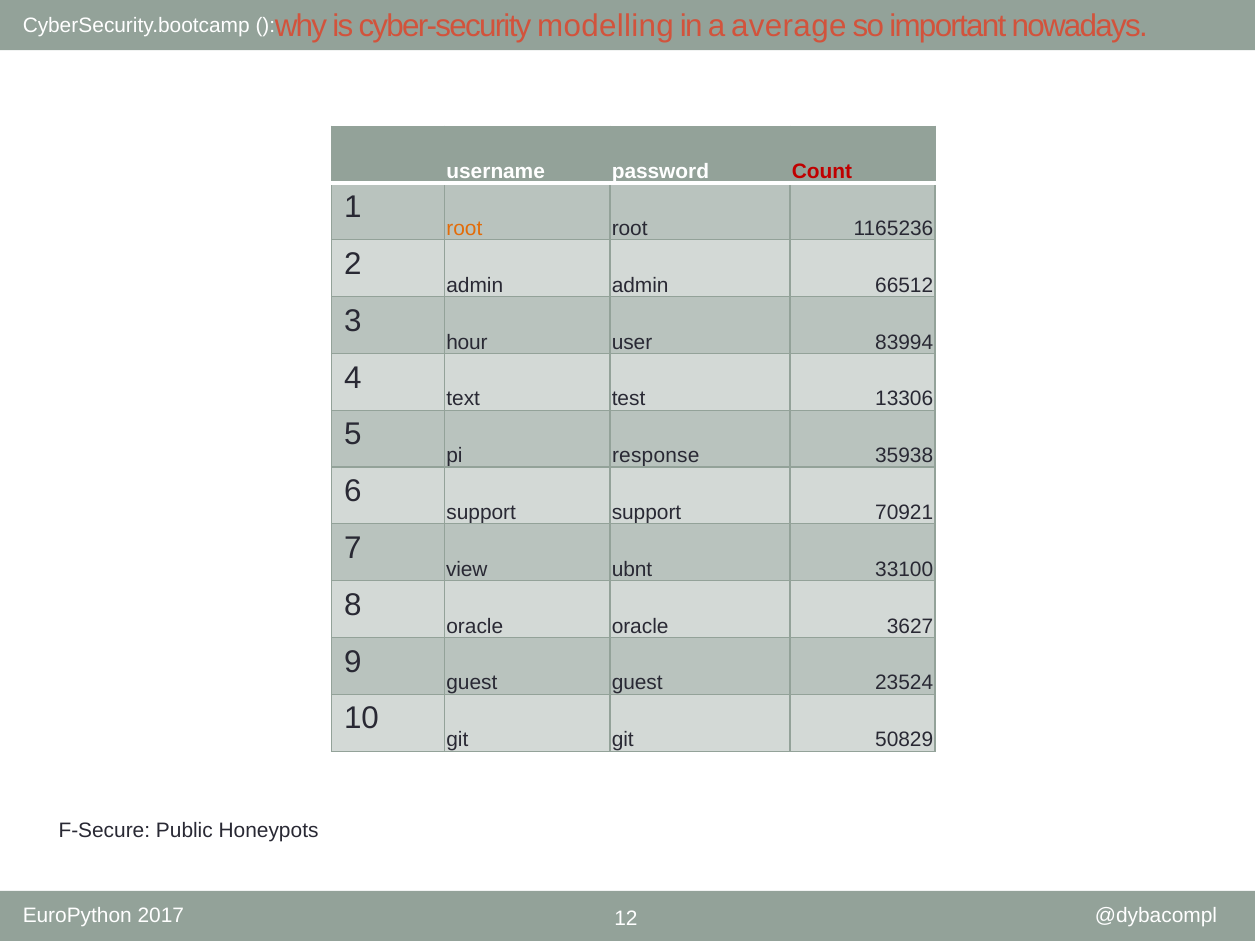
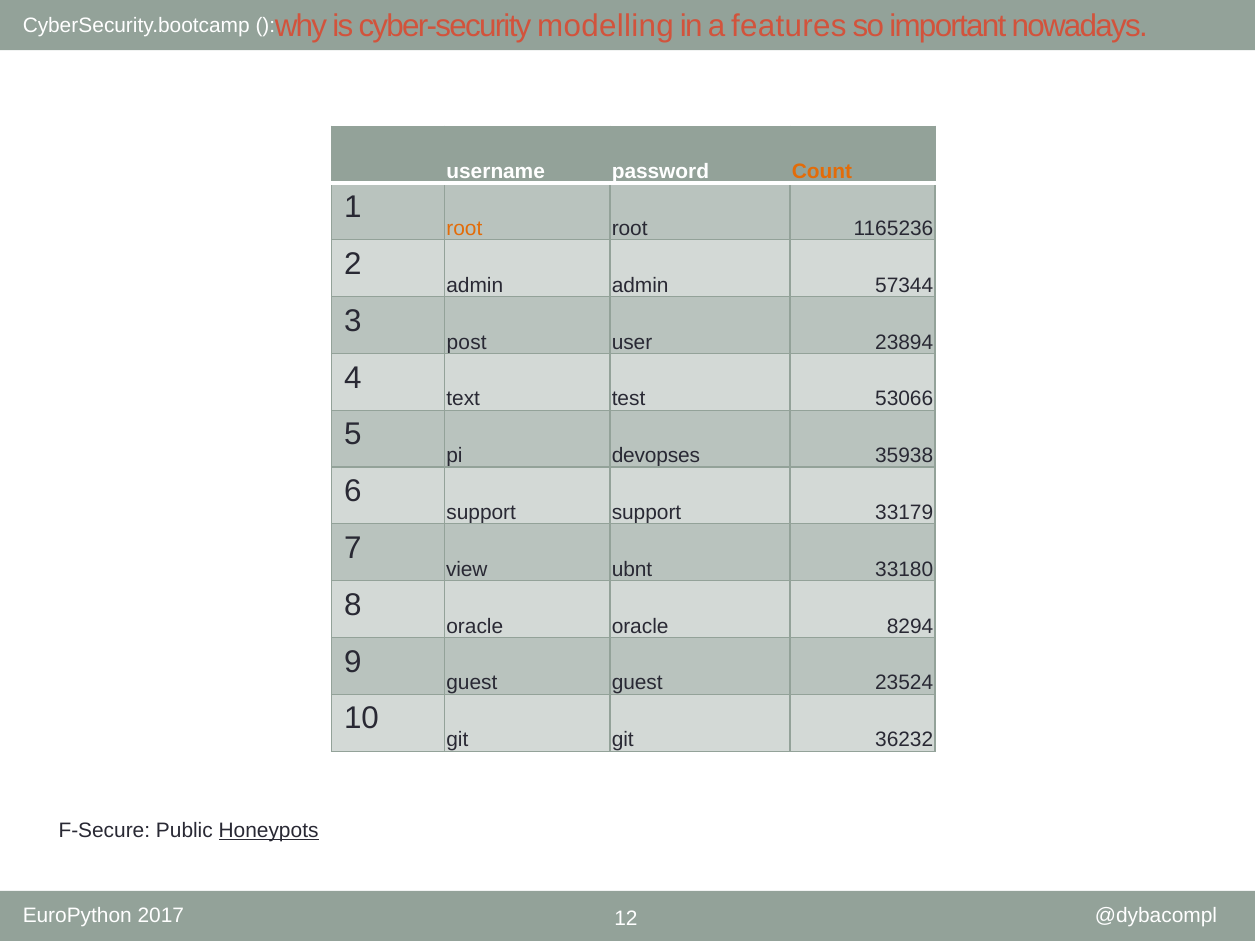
average: average -> features
Count colour: red -> orange
66512: 66512 -> 57344
hour: hour -> post
83994: 83994 -> 23894
13306: 13306 -> 53066
response: response -> devopses
70921: 70921 -> 33179
33100: 33100 -> 33180
3627: 3627 -> 8294
50829: 50829 -> 36232
Honeypots underline: none -> present
